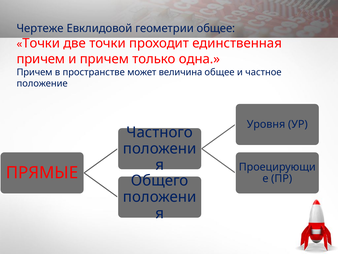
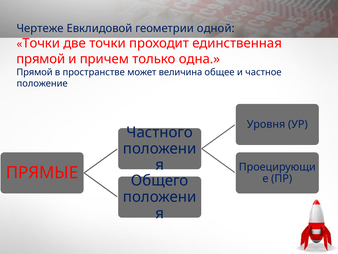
геометрии общее: общее -> одной
причем at (41, 59): причем -> прямой
Причем at (35, 72): Причем -> Прямой
